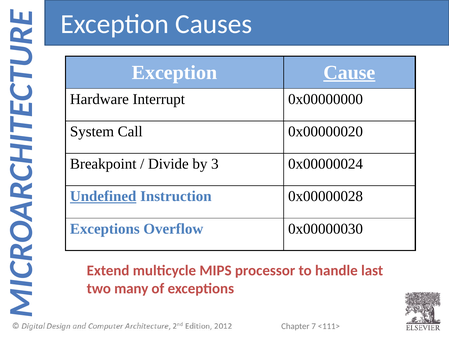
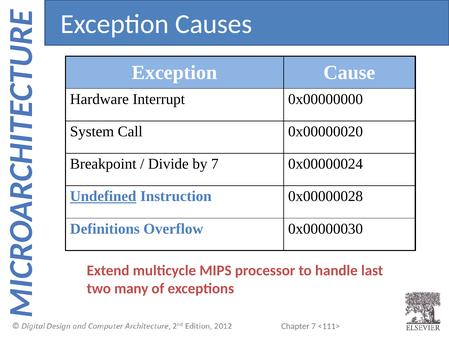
Cause underline: present -> none
by 3: 3 -> 7
Exceptions at (105, 229): Exceptions -> Definitions
